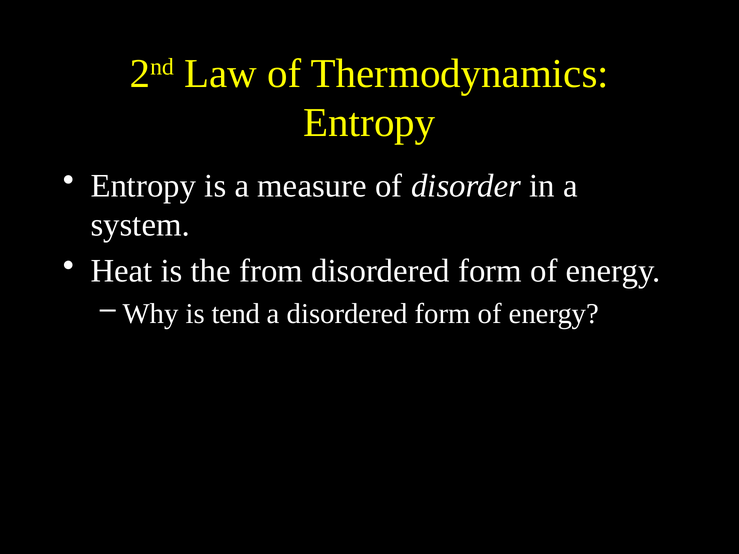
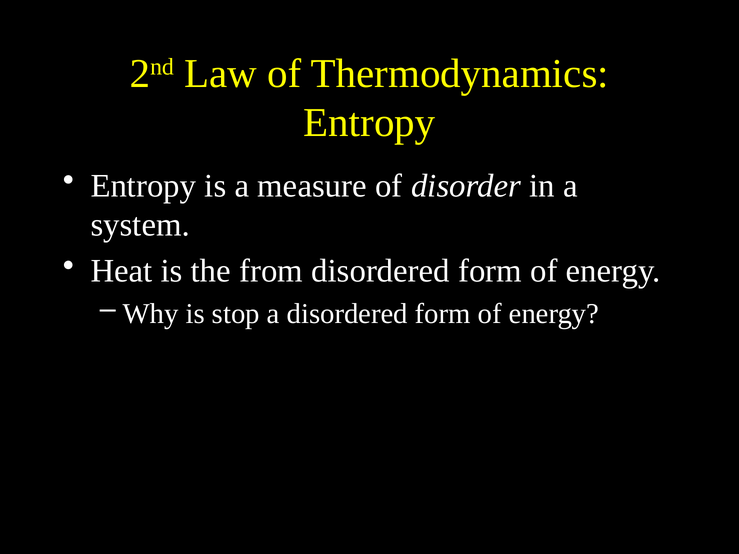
tend: tend -> stop
